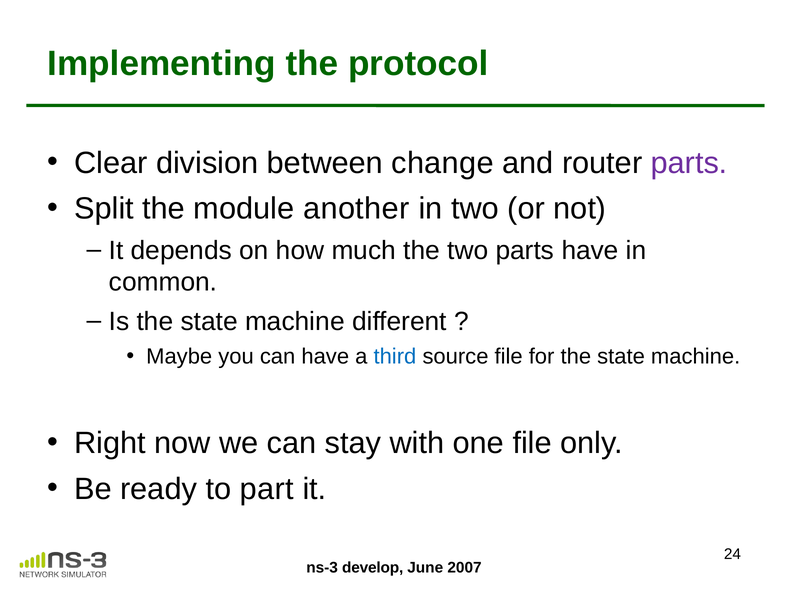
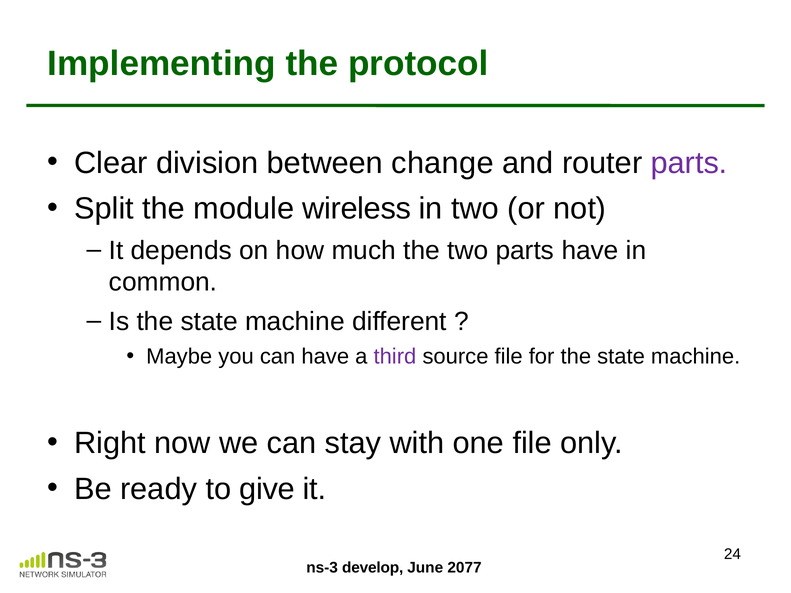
another: another -> wireless
third colour: blue -> purple
part: part -> give
2007: 2007 -> 2077
